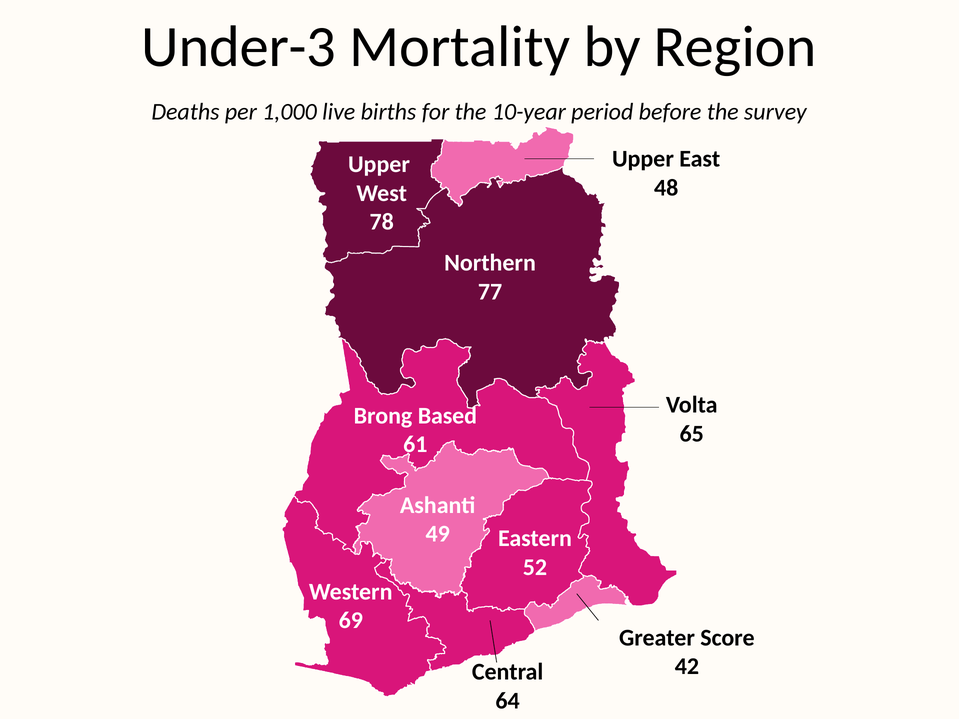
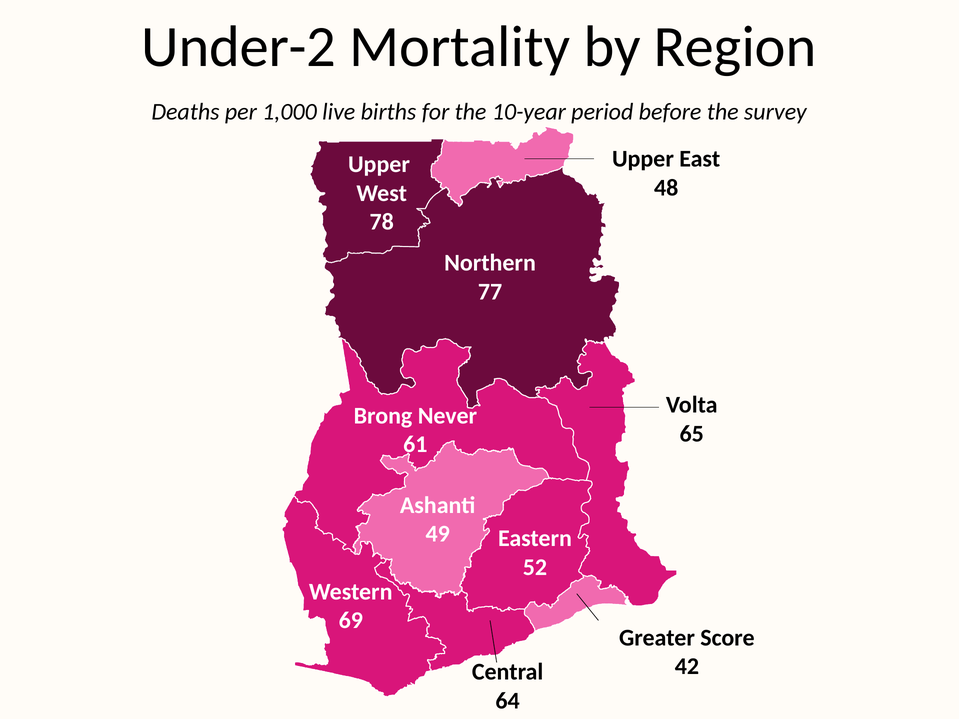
Under-3: Under-3 -> Under-2
Based: Based -> Never
